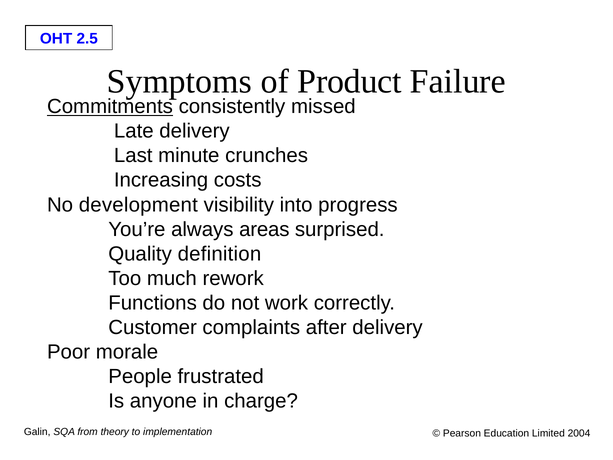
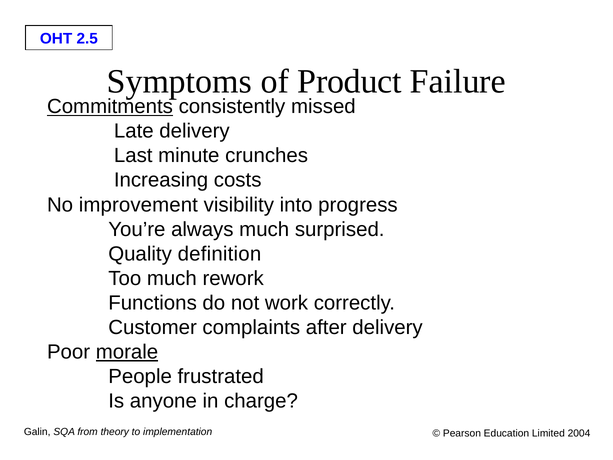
development: development -> improvement
always areas: areas -> much
morale underline: none -> present
